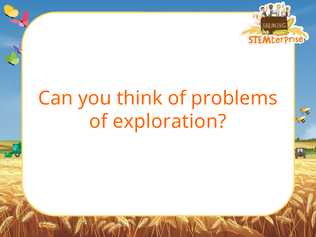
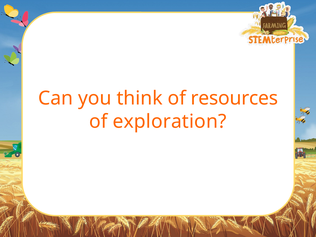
problems: problems -> resources
